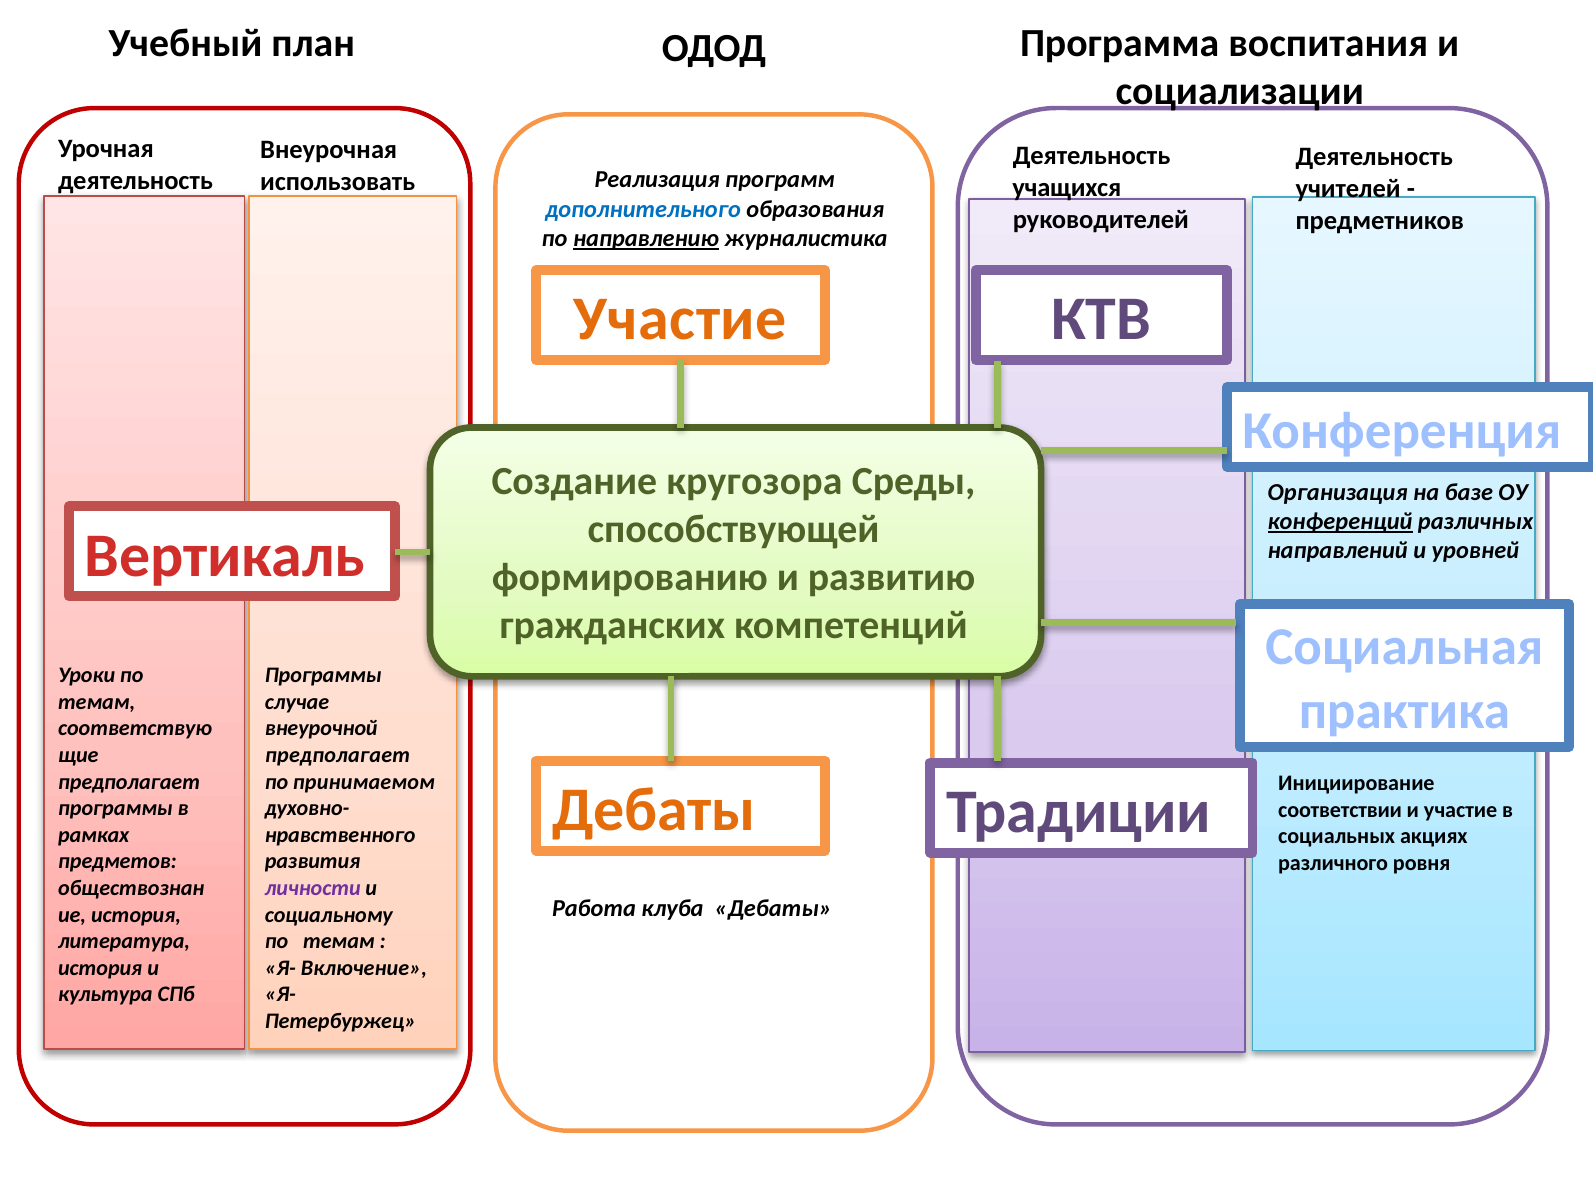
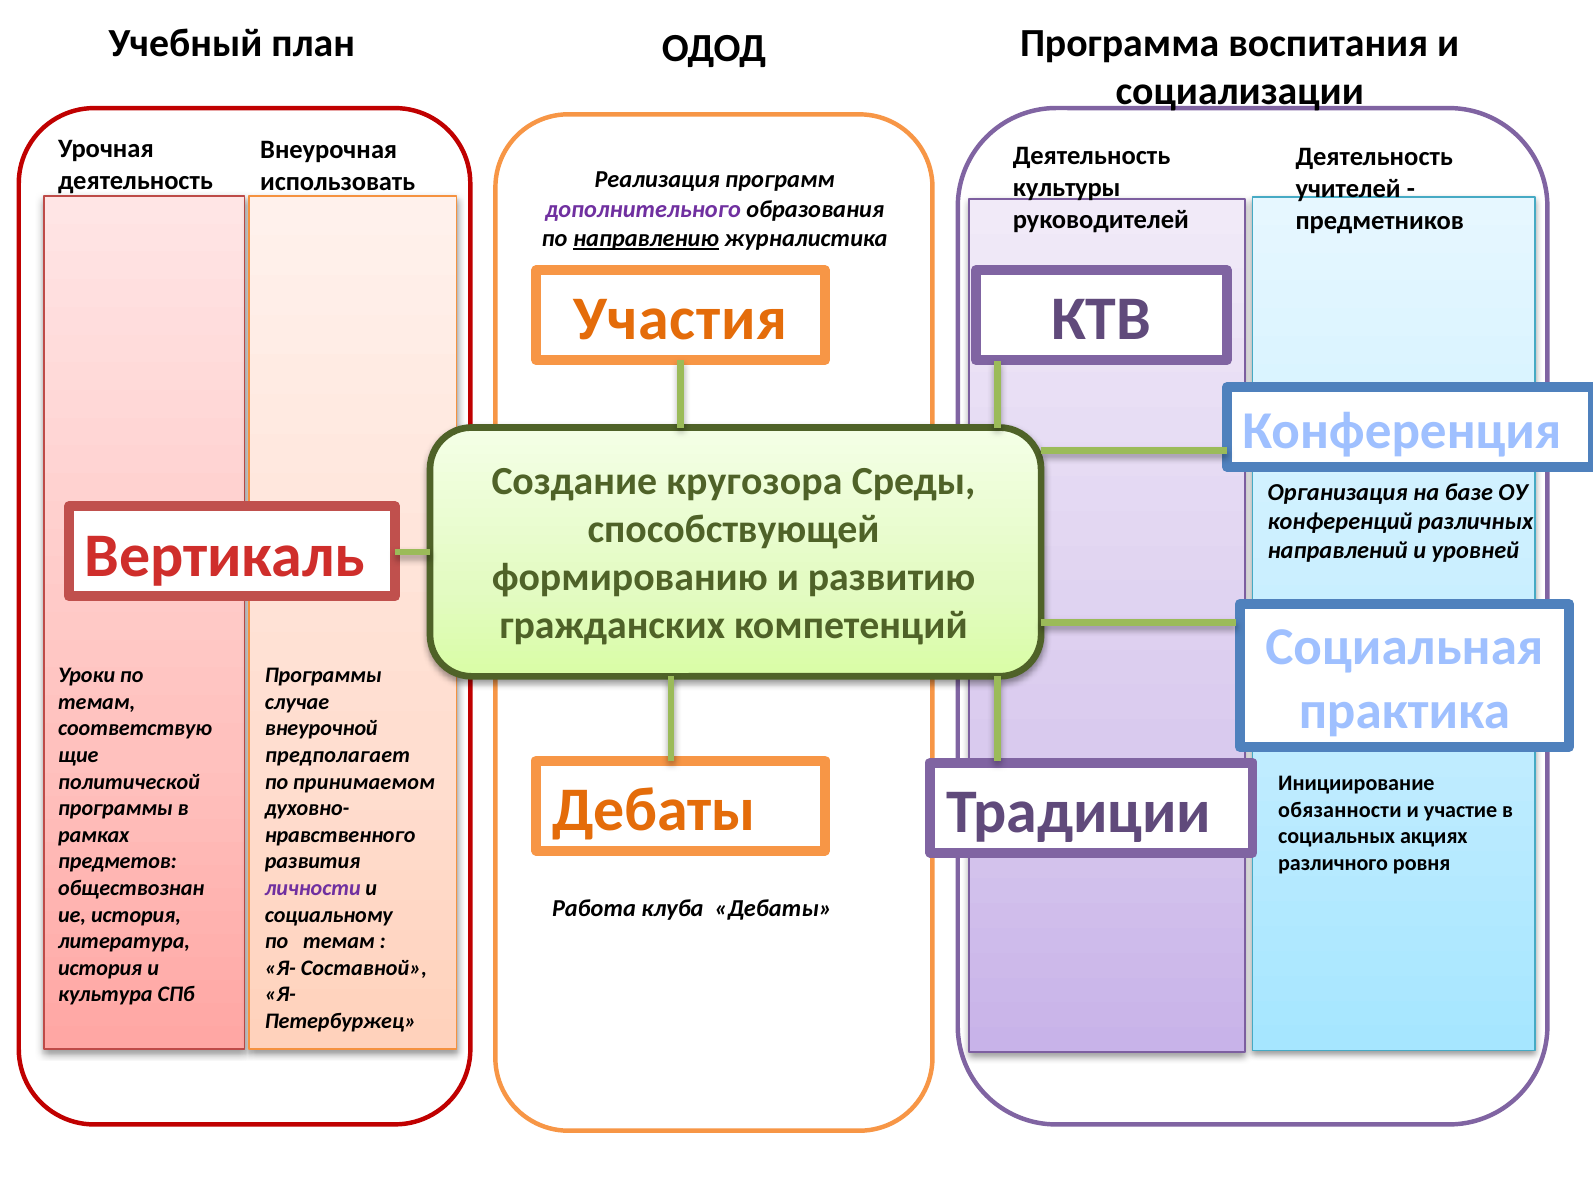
учащихся: учащихся -> культуры
дополнительного colour: blue -> purple
Участие at (680, 319): Участие -> Участия
конференций underline: present -> none
предполагает at (129, 782): предполагает -> политической
соответствии: соответствии -> обязанности
Включение: Включение -> Составной
